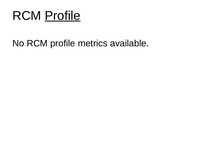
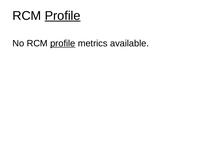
profile at (63, 43) underline: none -> present
